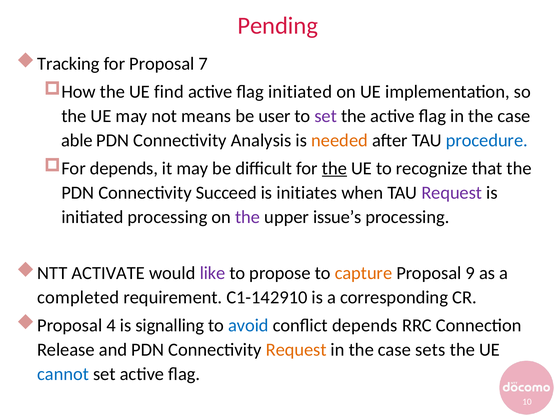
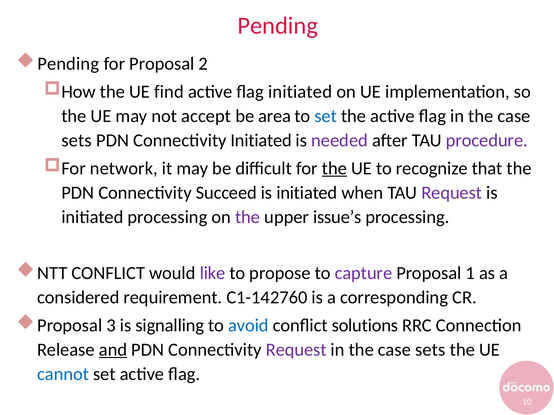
Tracking at (68, 64): Tracking -> Pending
7: 7 -> 2
means: means -> accept
user: user -> area
set at (326, 116) colour: purple -> blue
able at (77, 140): able -> sets
Connectivity Analysis: Analysis -> Initiated
needed colour: orange -> purple
procedure colour: blue -> purple
For depends: depends -> network
initiates at (307, 193): initiates -> initiated
NTT ACTIVATE: ACTIVATE -> CONFLICT
capture colour: orange -> purple
9: 9 -> 1
completed: completed -> considered
C1-142910: C1-142910 -> C1-142760
4: 4 -> 3
conflict depends: depends -> solutions
and underline: none -> present
Request at (296, 350) colour: orange -> purple
